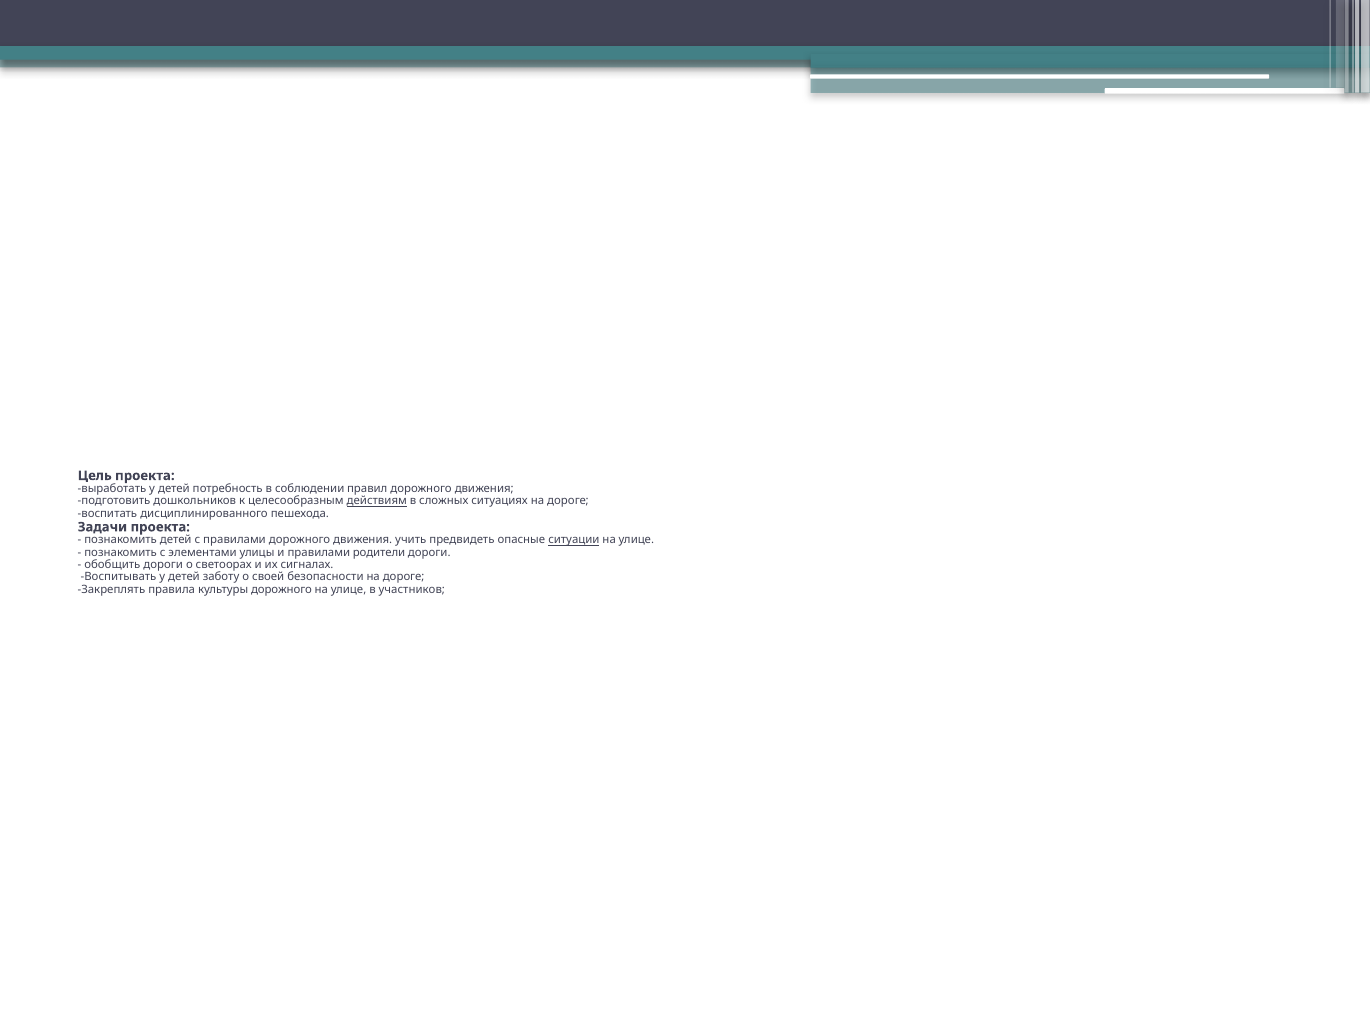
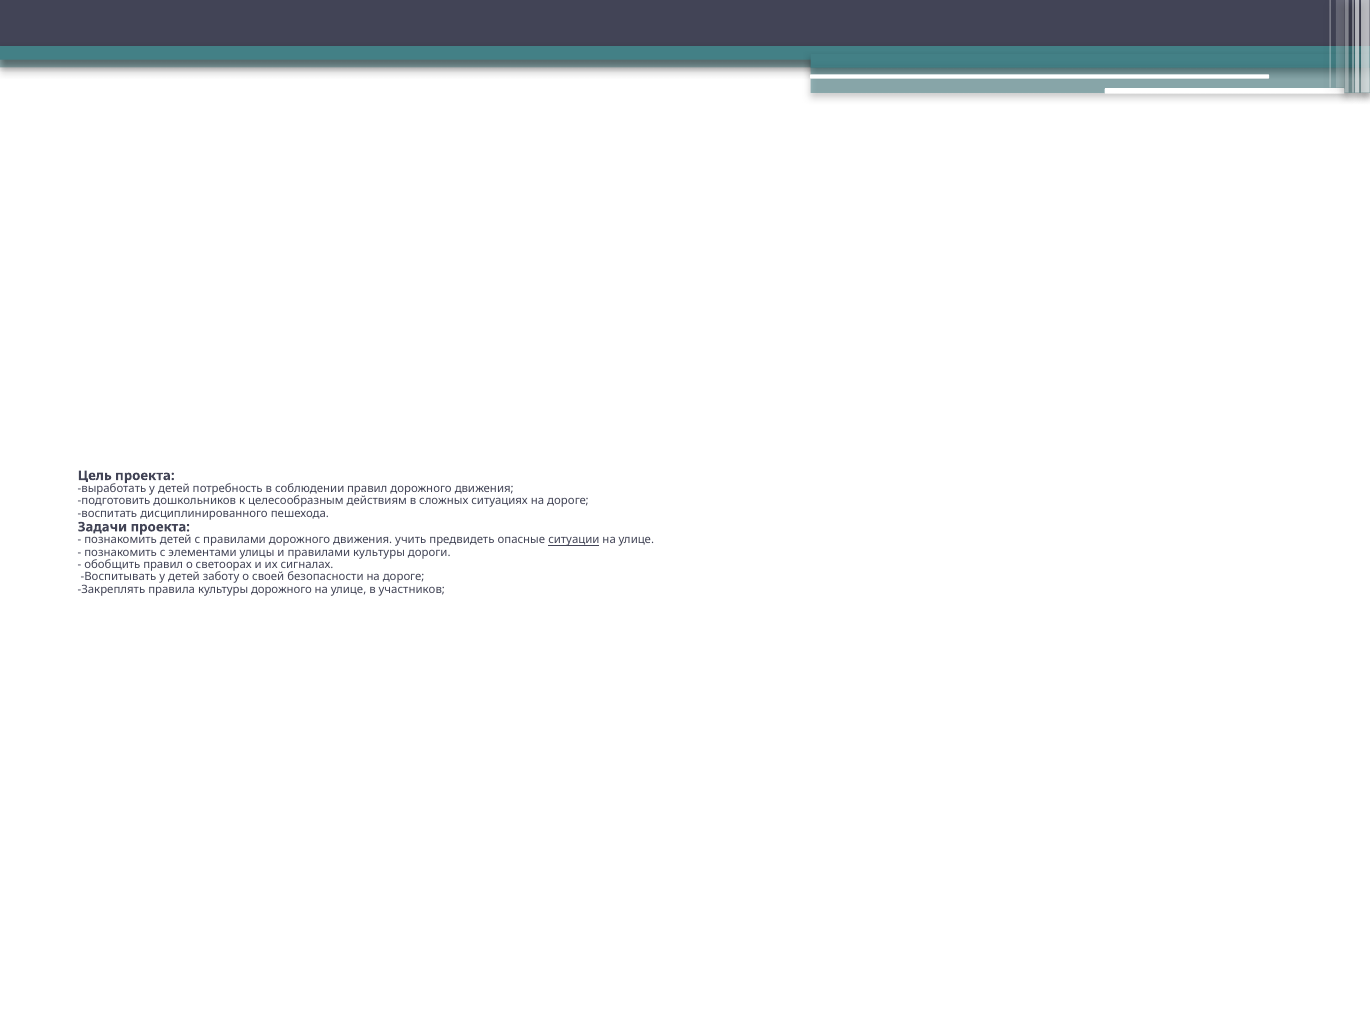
действиям underline: present -> none
правилами родители: родители -> культуры
обобщить дороги: дороги -> правил
